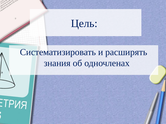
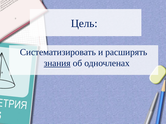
знания underline: none -> present
